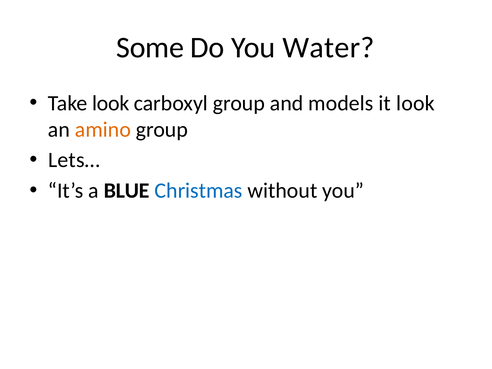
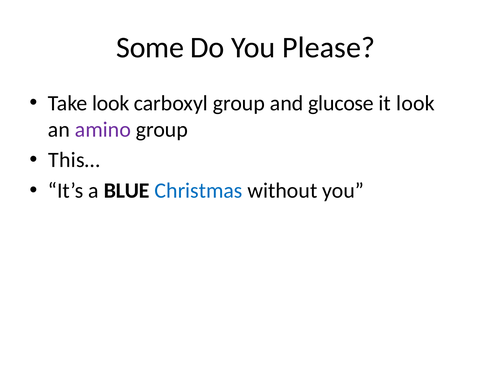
Water: Water -> Please
models: models -> glucose
amino colour: orange -> purple
Lets…: Lets… -> This…
